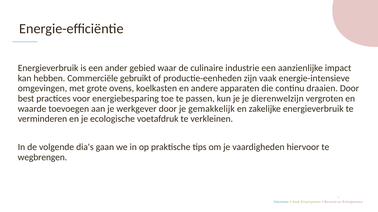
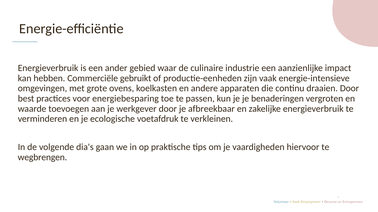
dierenwelzijn: dierenwelzijn -> benaderingen
gemakkelijk: gemakkelijk -> afbreekbaar
